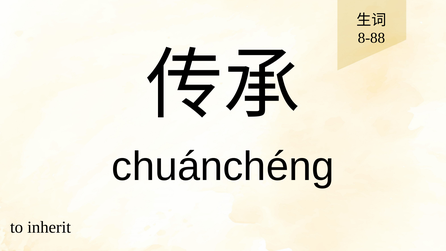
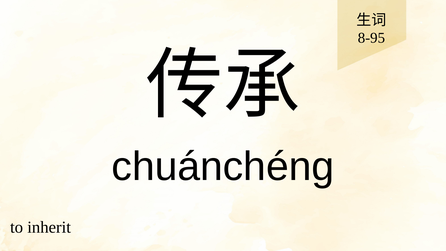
8-88: 8-88 -> 8-95
